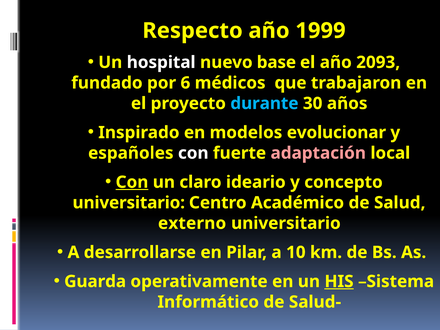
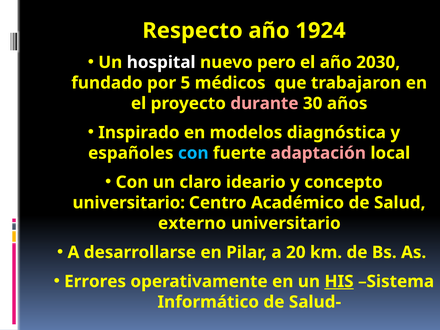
1999: 1999 -> 1924
base: base -> pero
2093: 2093 -> 2030
6: 6 -> 5
durante colour: light blue -> pink
evolucionar: evolucionar -> diagnóstica
con at (193, 153) colour: white -> light blue
Con at (132, 182) underline: present -> none
10: 10 -> 20
Guarda: Guarda -> Errores
